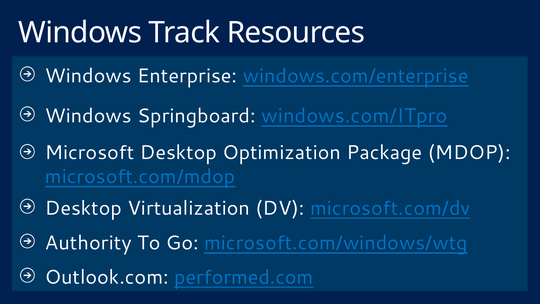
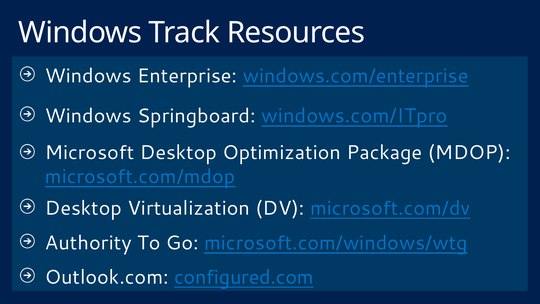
performed.com: performed.com -> configured.com
